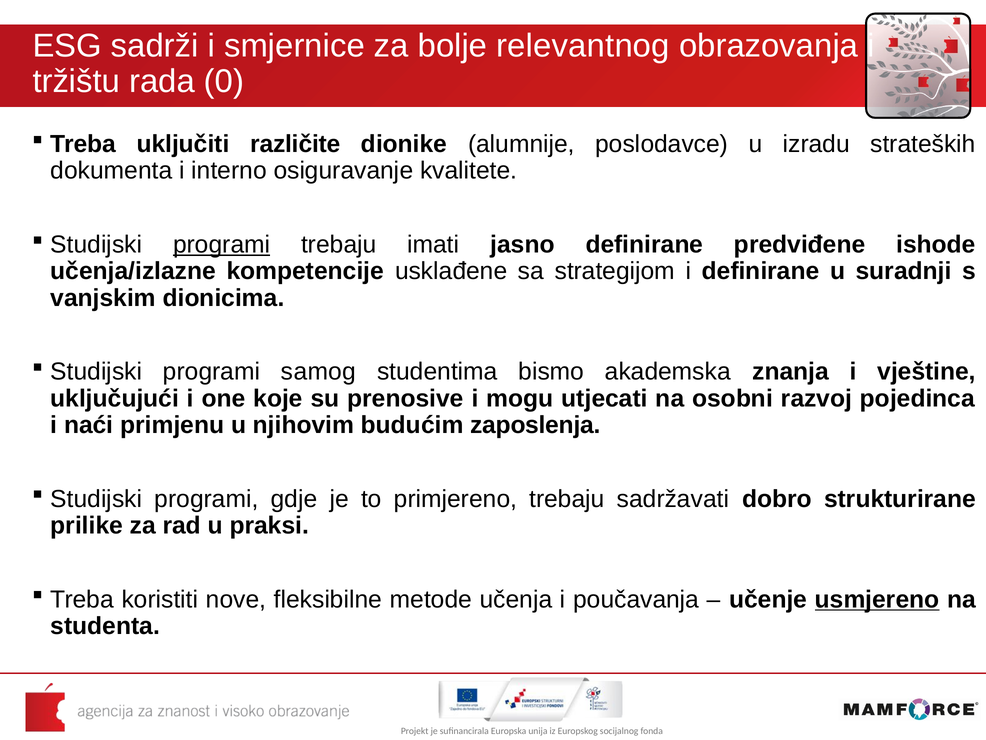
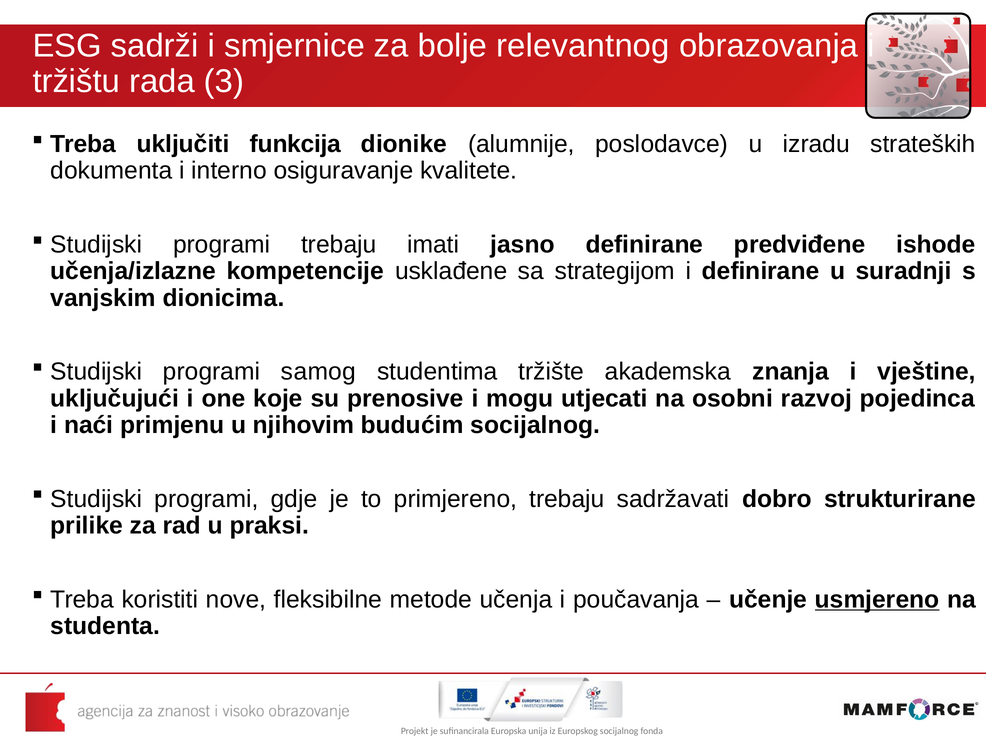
0: 0 -> 3
različite: različite -> funkcija
programi at (222, 244) underline: present -> none
bismo: bismo -> tržište
budućim zaposlenja: zaposlenja -> socijalnog
